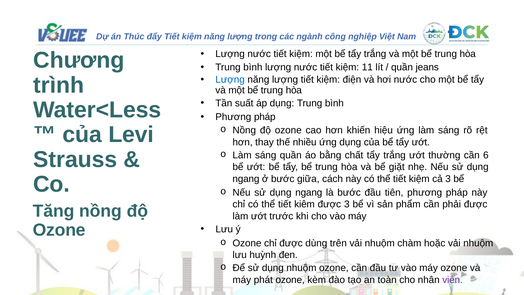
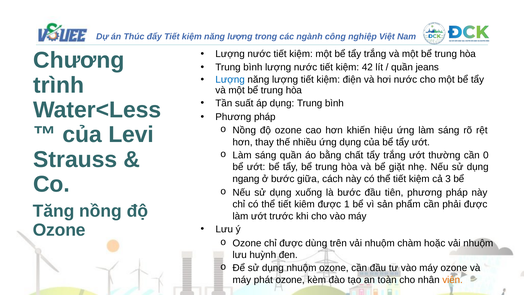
11: 11 -> 42
6: 6 -> 0
ngang at (309, 192): ngang -> xuống
được 3: 3 -> 1
viên colour: purple -> orange
